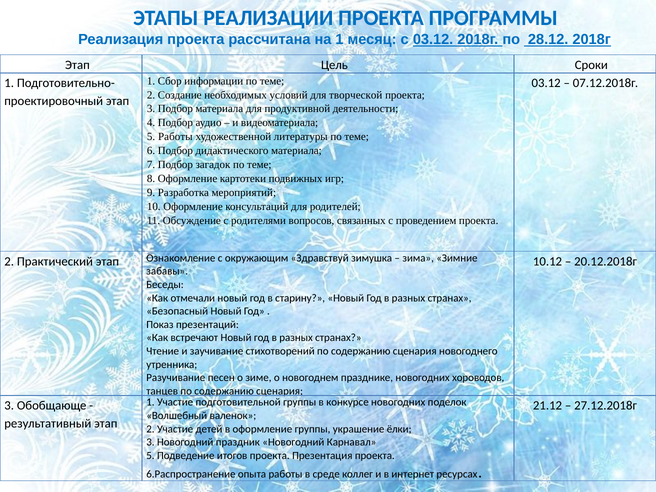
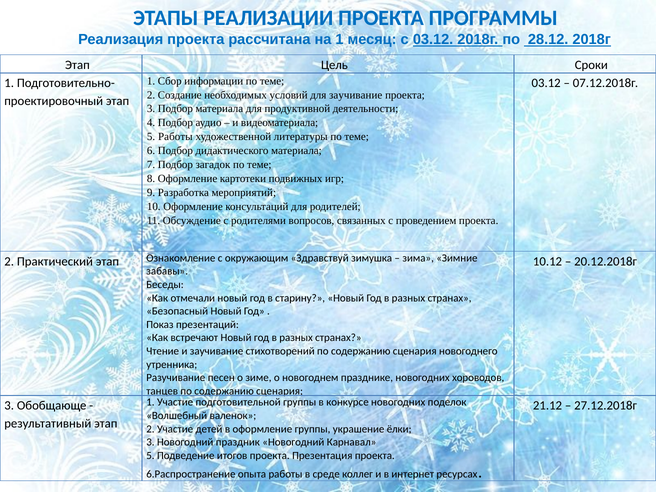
для творческой: творческой -> заучивание
